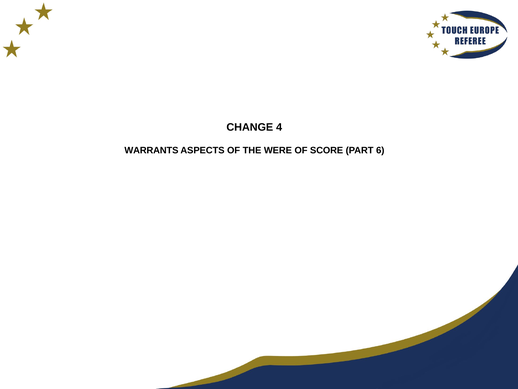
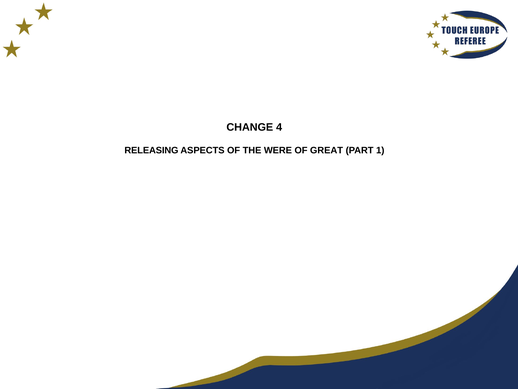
WARRANTS: WARRANTS -> RELEASING
SCORE: SCORE -> GREAT
6: 6 -> 1
